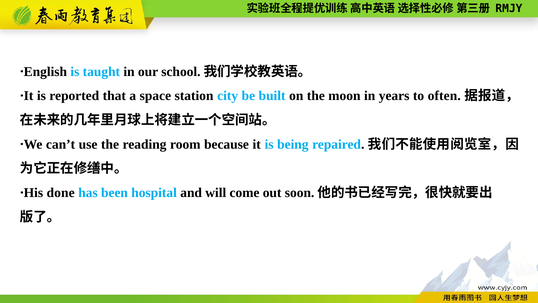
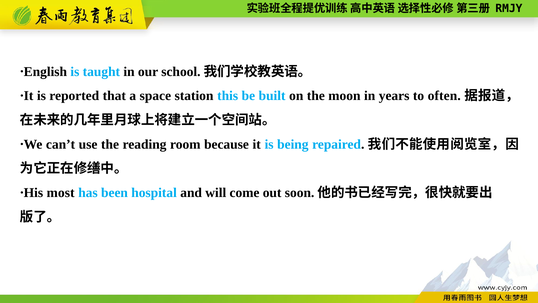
city: city -> this
done: done -> most
